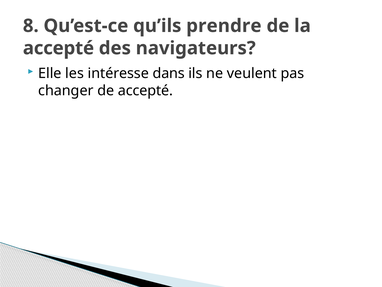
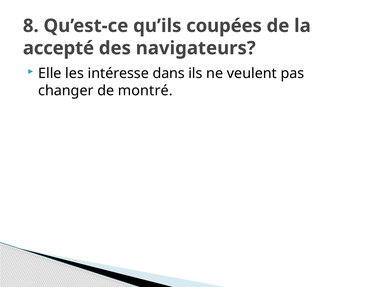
prendre: prendre -> coupées
de accepté: accepté -> montré
